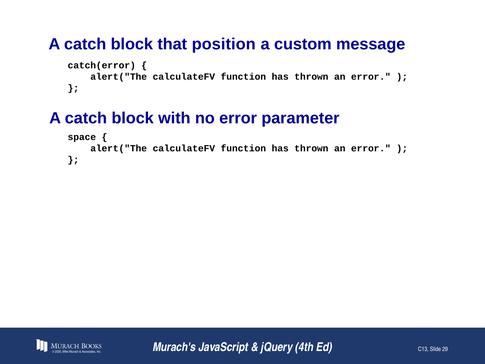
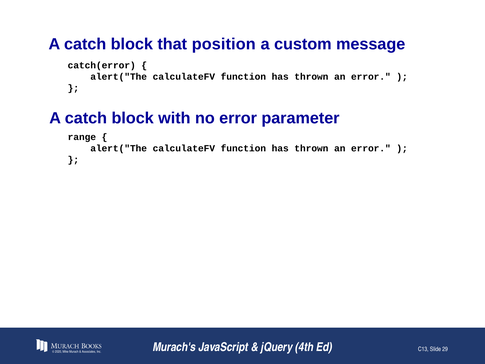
space: space -> range
